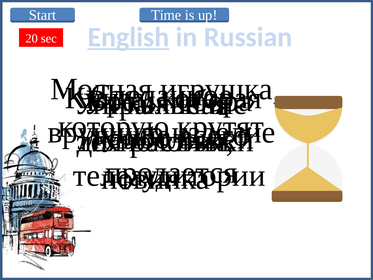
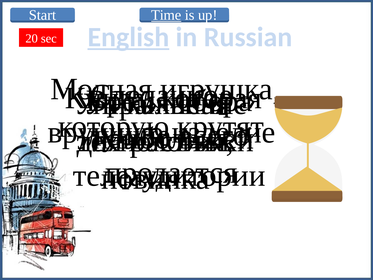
Time underline: none -> present
